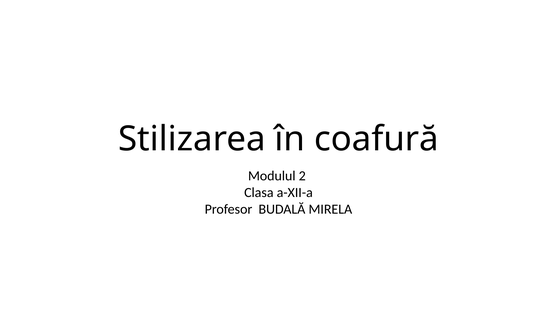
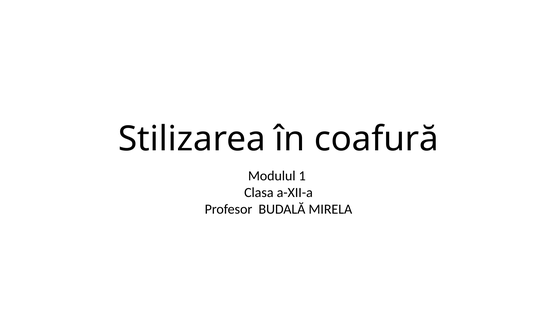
2: 2 -> 1
